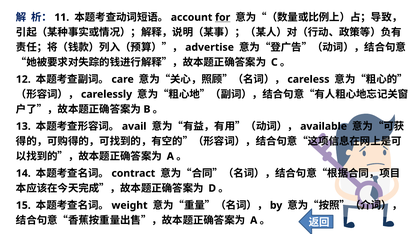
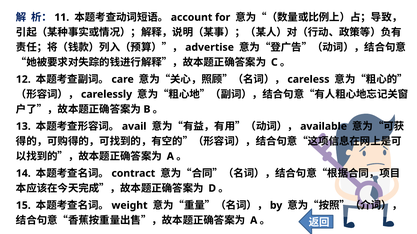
for underline: present -> none
